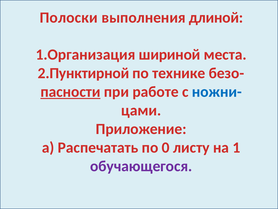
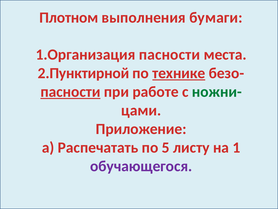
Полоски: Полоски -> Плотном
длиной: длиной -> бумаги
1.Организация шириной: шириной -> пасности
технике underline: none -> present
ножни- colour: blue -> green
0: 0 -> 5
